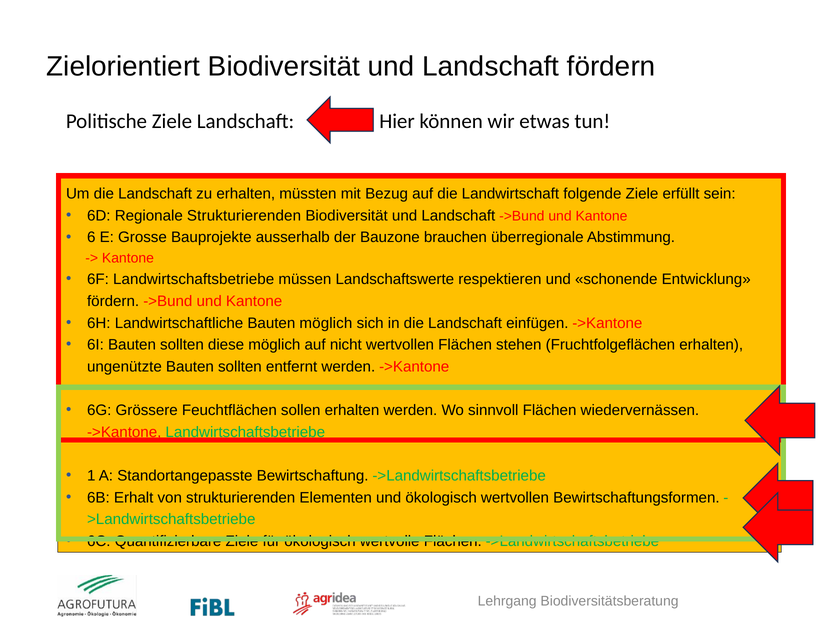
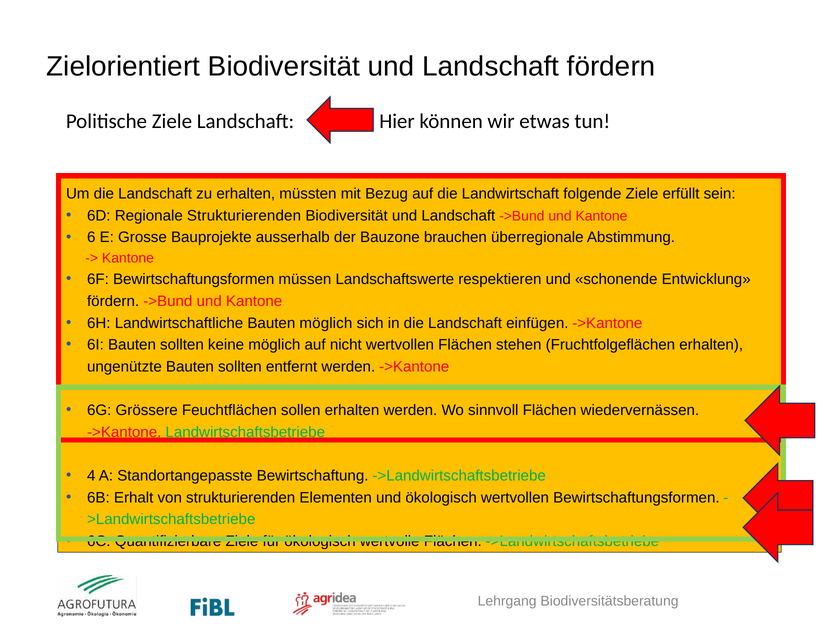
6F Landwirtschaftsbetriebe: Landwirtschaftsbetriebe -> Bewirtschaftungsformen
diese: diese -> keine
1: 1 -> 4
